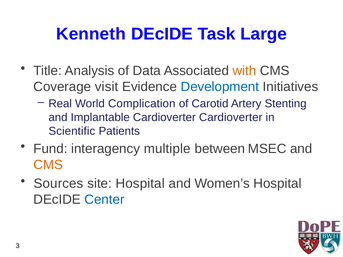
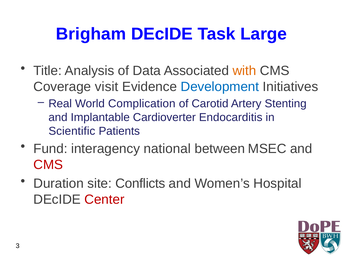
Kenneth: Kenneth -> Brigham
Cardioverter Cardioverter: Cardioverter -> Endocarditis
multiple: multiple -> national
CMS at (48, 165) colour: orange -> red
Sources: Sources -> Duration
site Hospital: Hospital -> Conflicts
Center colour: blue -> red
